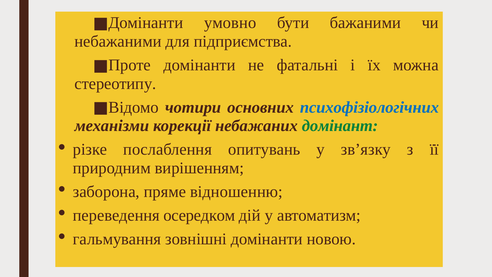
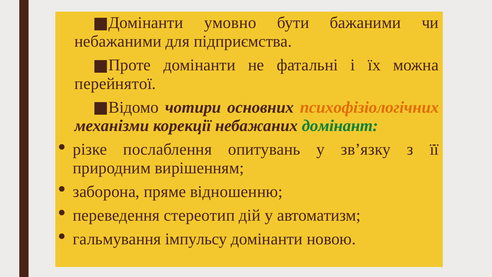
стереотипу: стереотипу -> перейнятої
психофізіологічних colour: blue -> orange
осередком: осередком -> стереотип
зовнішні: зовнішні -> імпульсу
